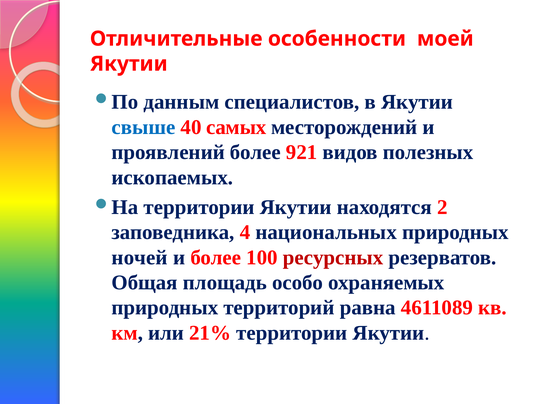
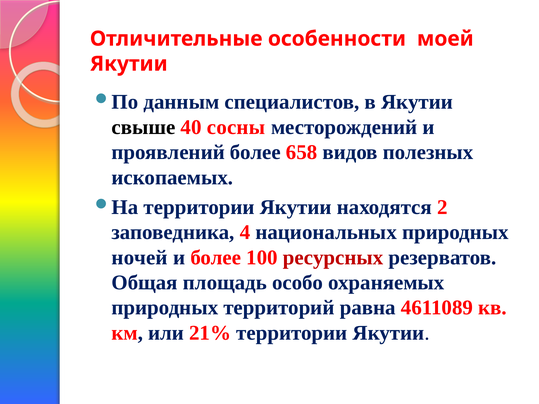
свыше colour: blue -> black
самых: самых -> сосны
921: 921 -> 658
